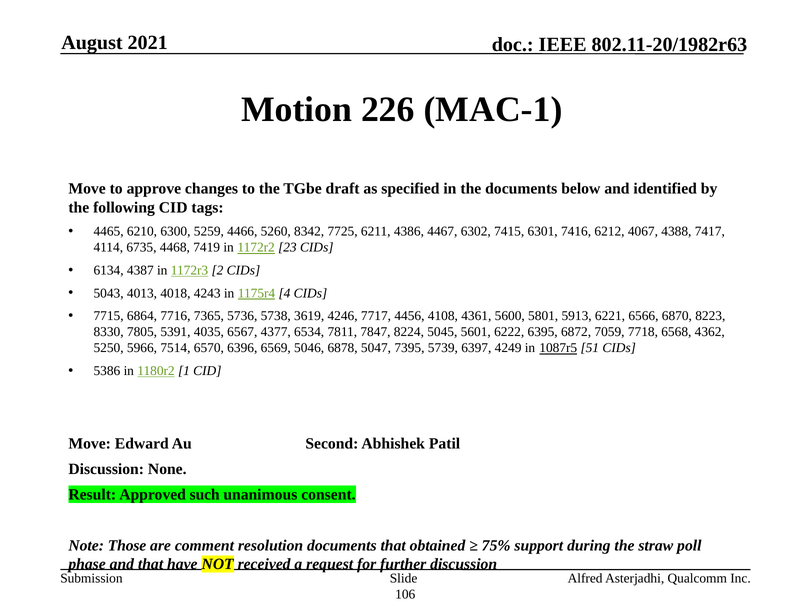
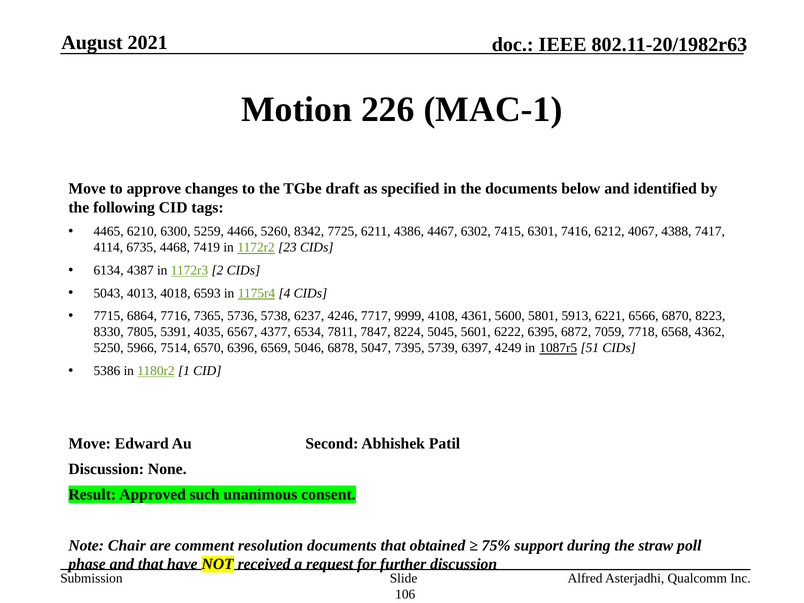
4243: 4243 -> 6593
3619: 3619 -> 6237
4456: 4456 -> 9999
Those: Those -> Chair
